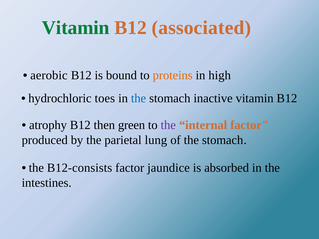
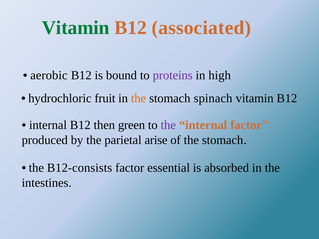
proteins colour: orange -> purple
toes: toes -> fruit
the at (139, 98) colour: blue -> orange
inactive: inactive -> spinach
atrophy at (48, 125): atrophy -> internal
lung: lung -> arise
jaundice: jaundice -> essential
